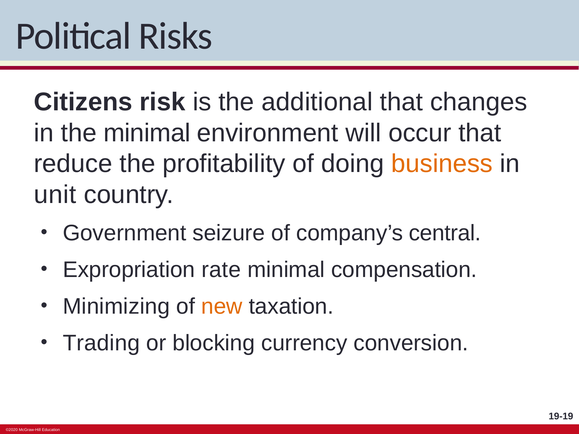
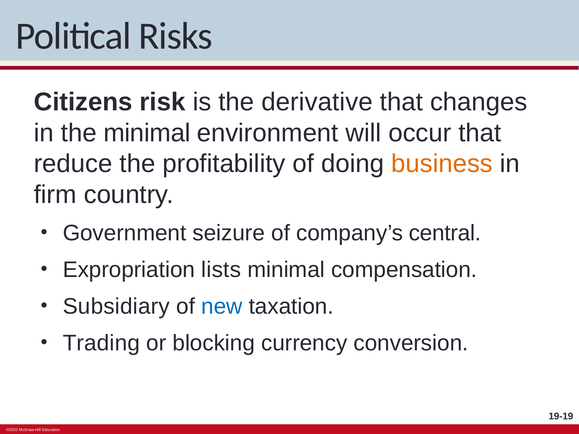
additional: additional -> derivative
unit: unit -> firm
rate: rate -> lists
Minimizing: Minimizing -> Subsidiary
new colour: orange -> blue
